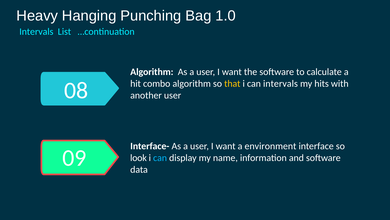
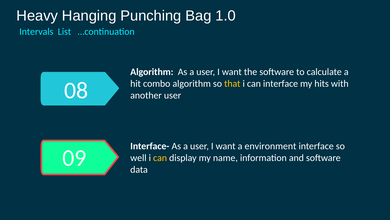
can intervals: intervals -> interface
look: look -> well
can at (160, 157) colour: light blue -> yellow
